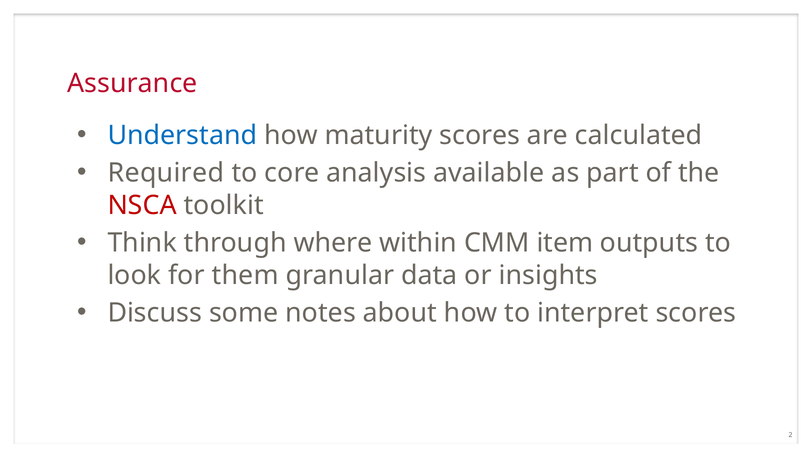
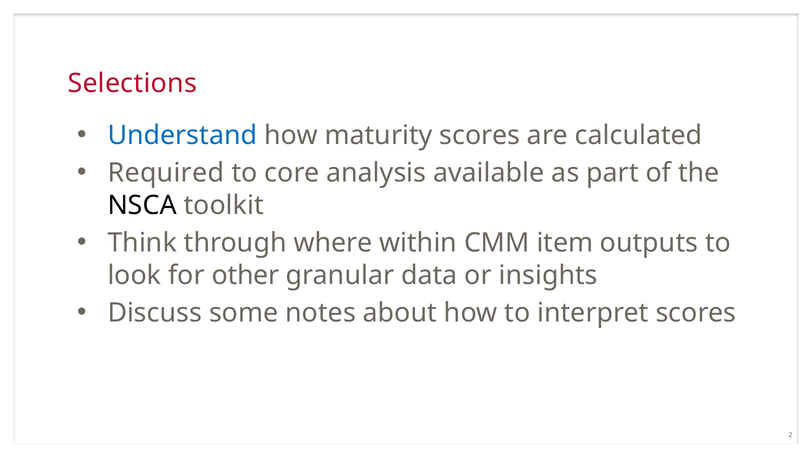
Assurance: Assurance -> Selections
NSCA colour: red -> black
them: them -> other
